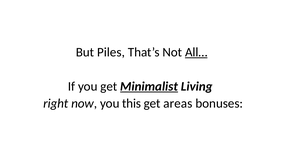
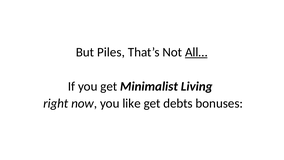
Minimalist underline: present -> none
this: this -> like
areas: areas -> debts
